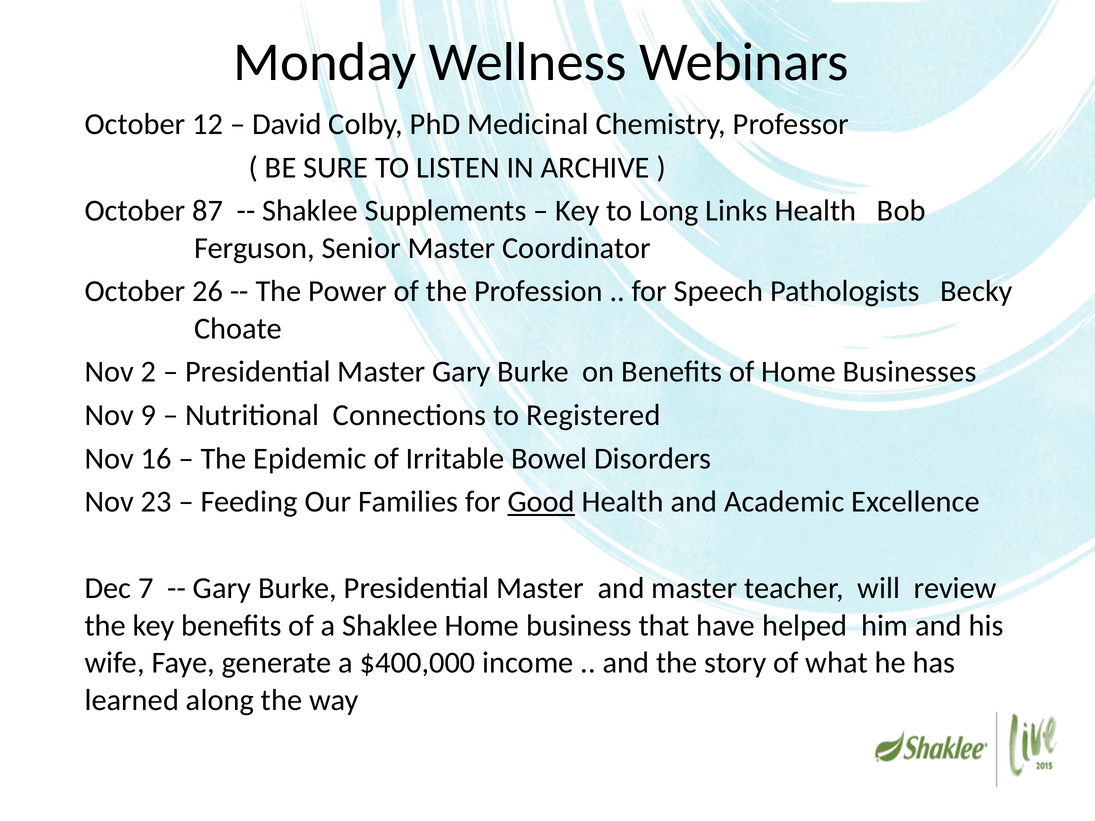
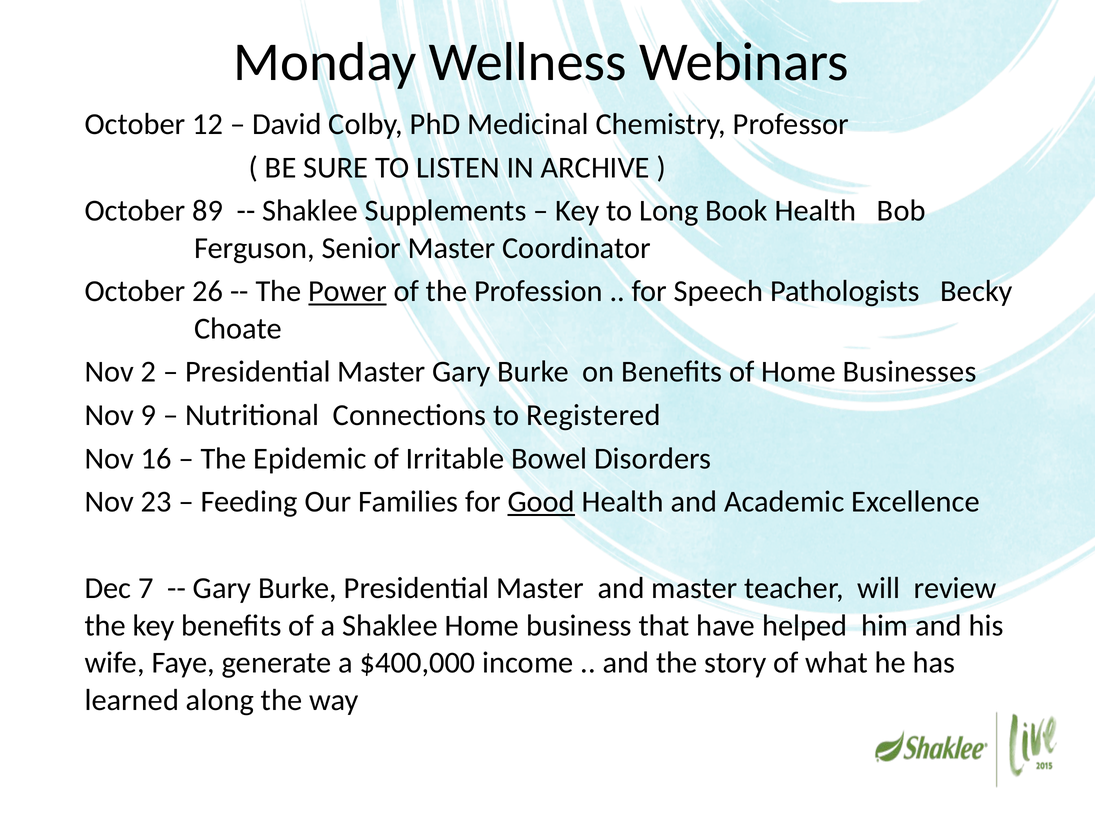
87: 87 -> 89
Links: Links -> Book
Power underline: none -> present
